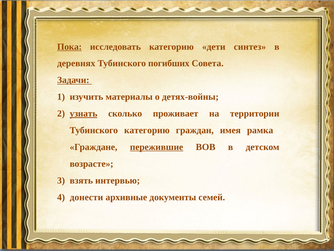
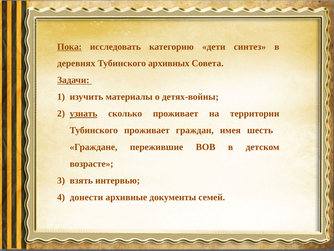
погибших: погибших -> архивных
Тубинского категорию: категорию -> проживает
рамка: рамка -> шесть
пережившие underline: present -> none
